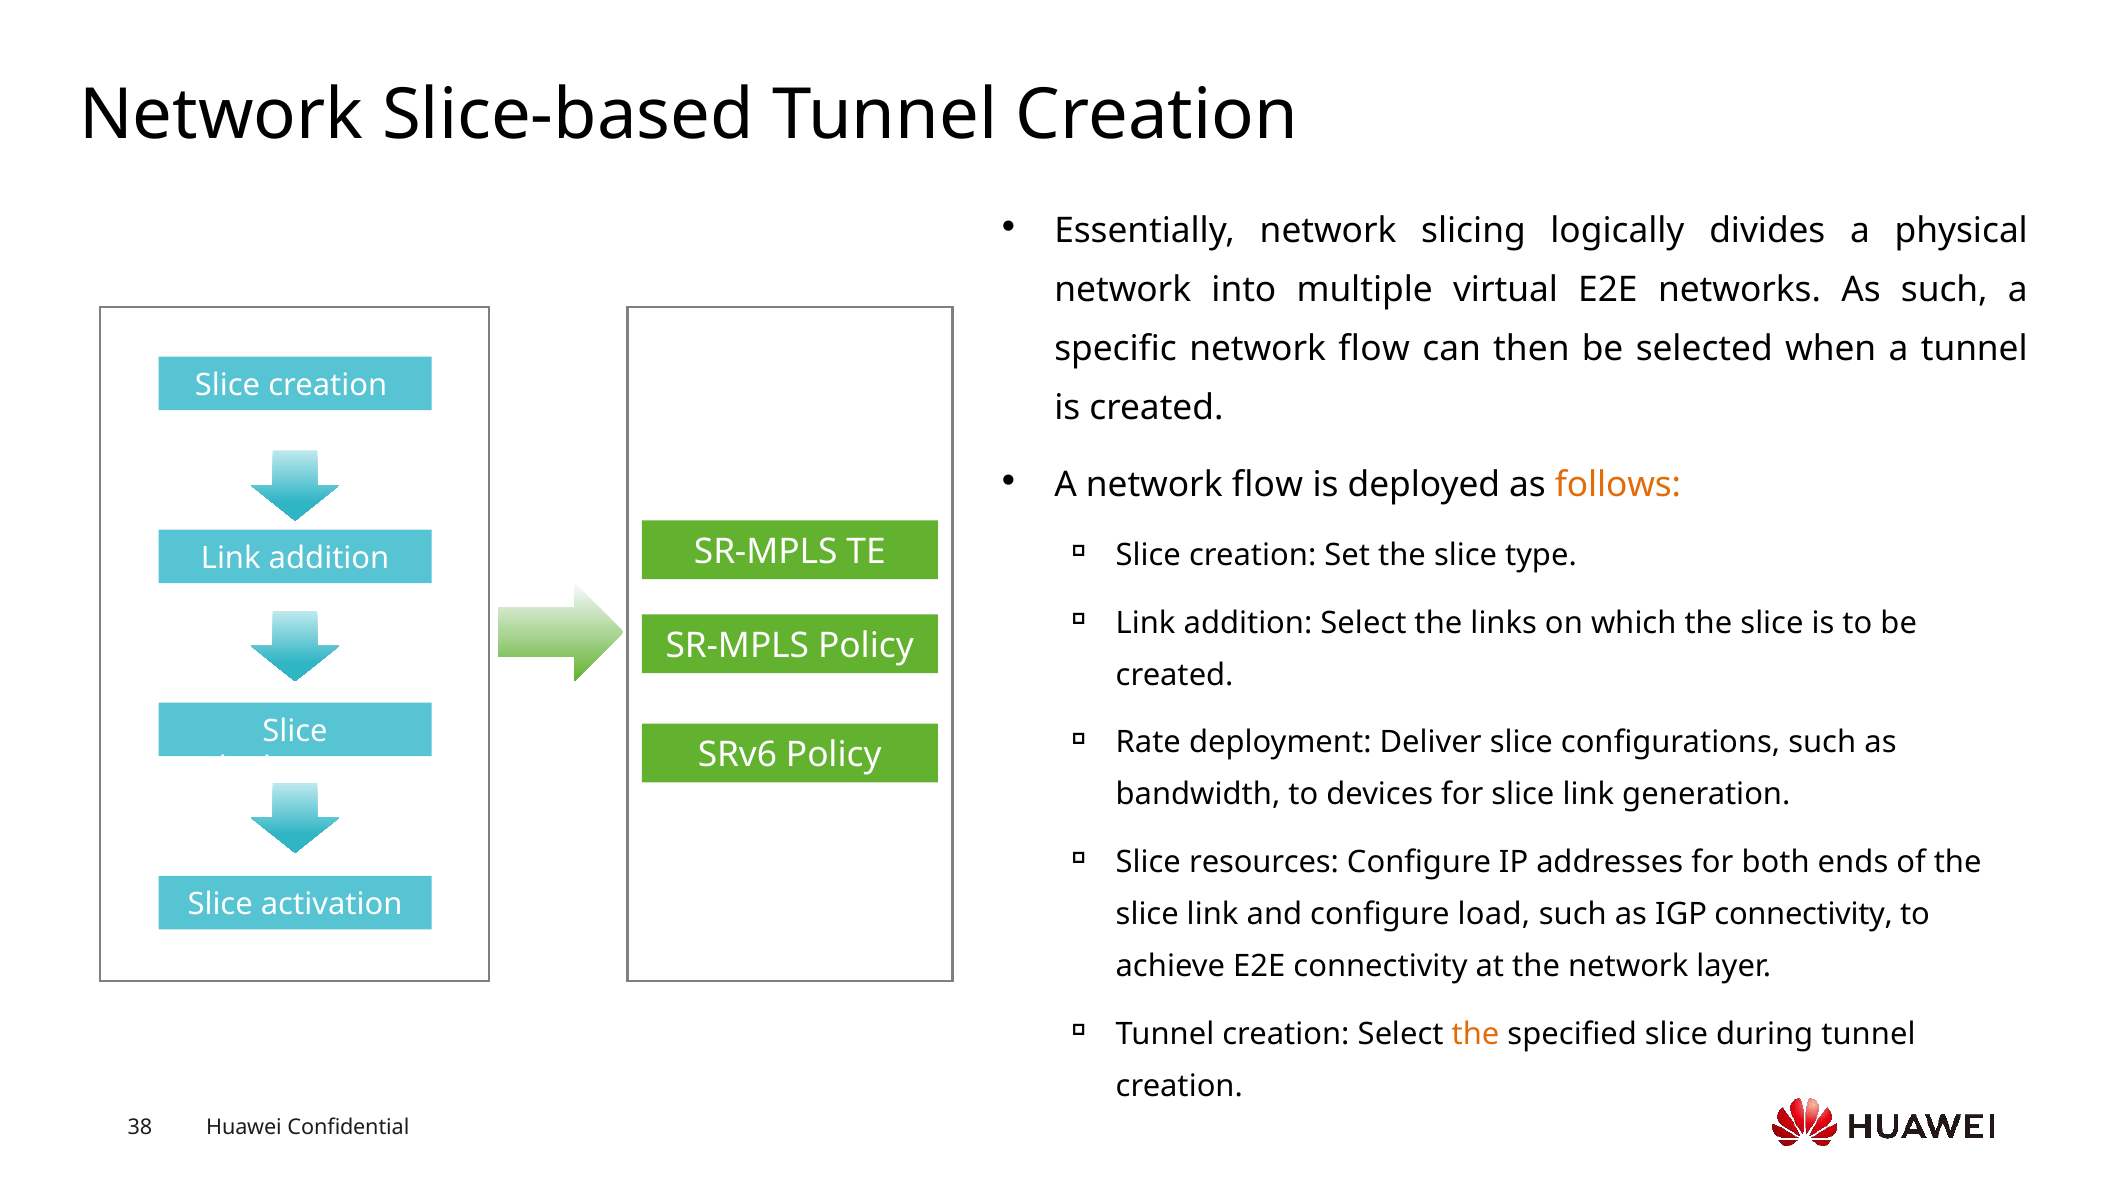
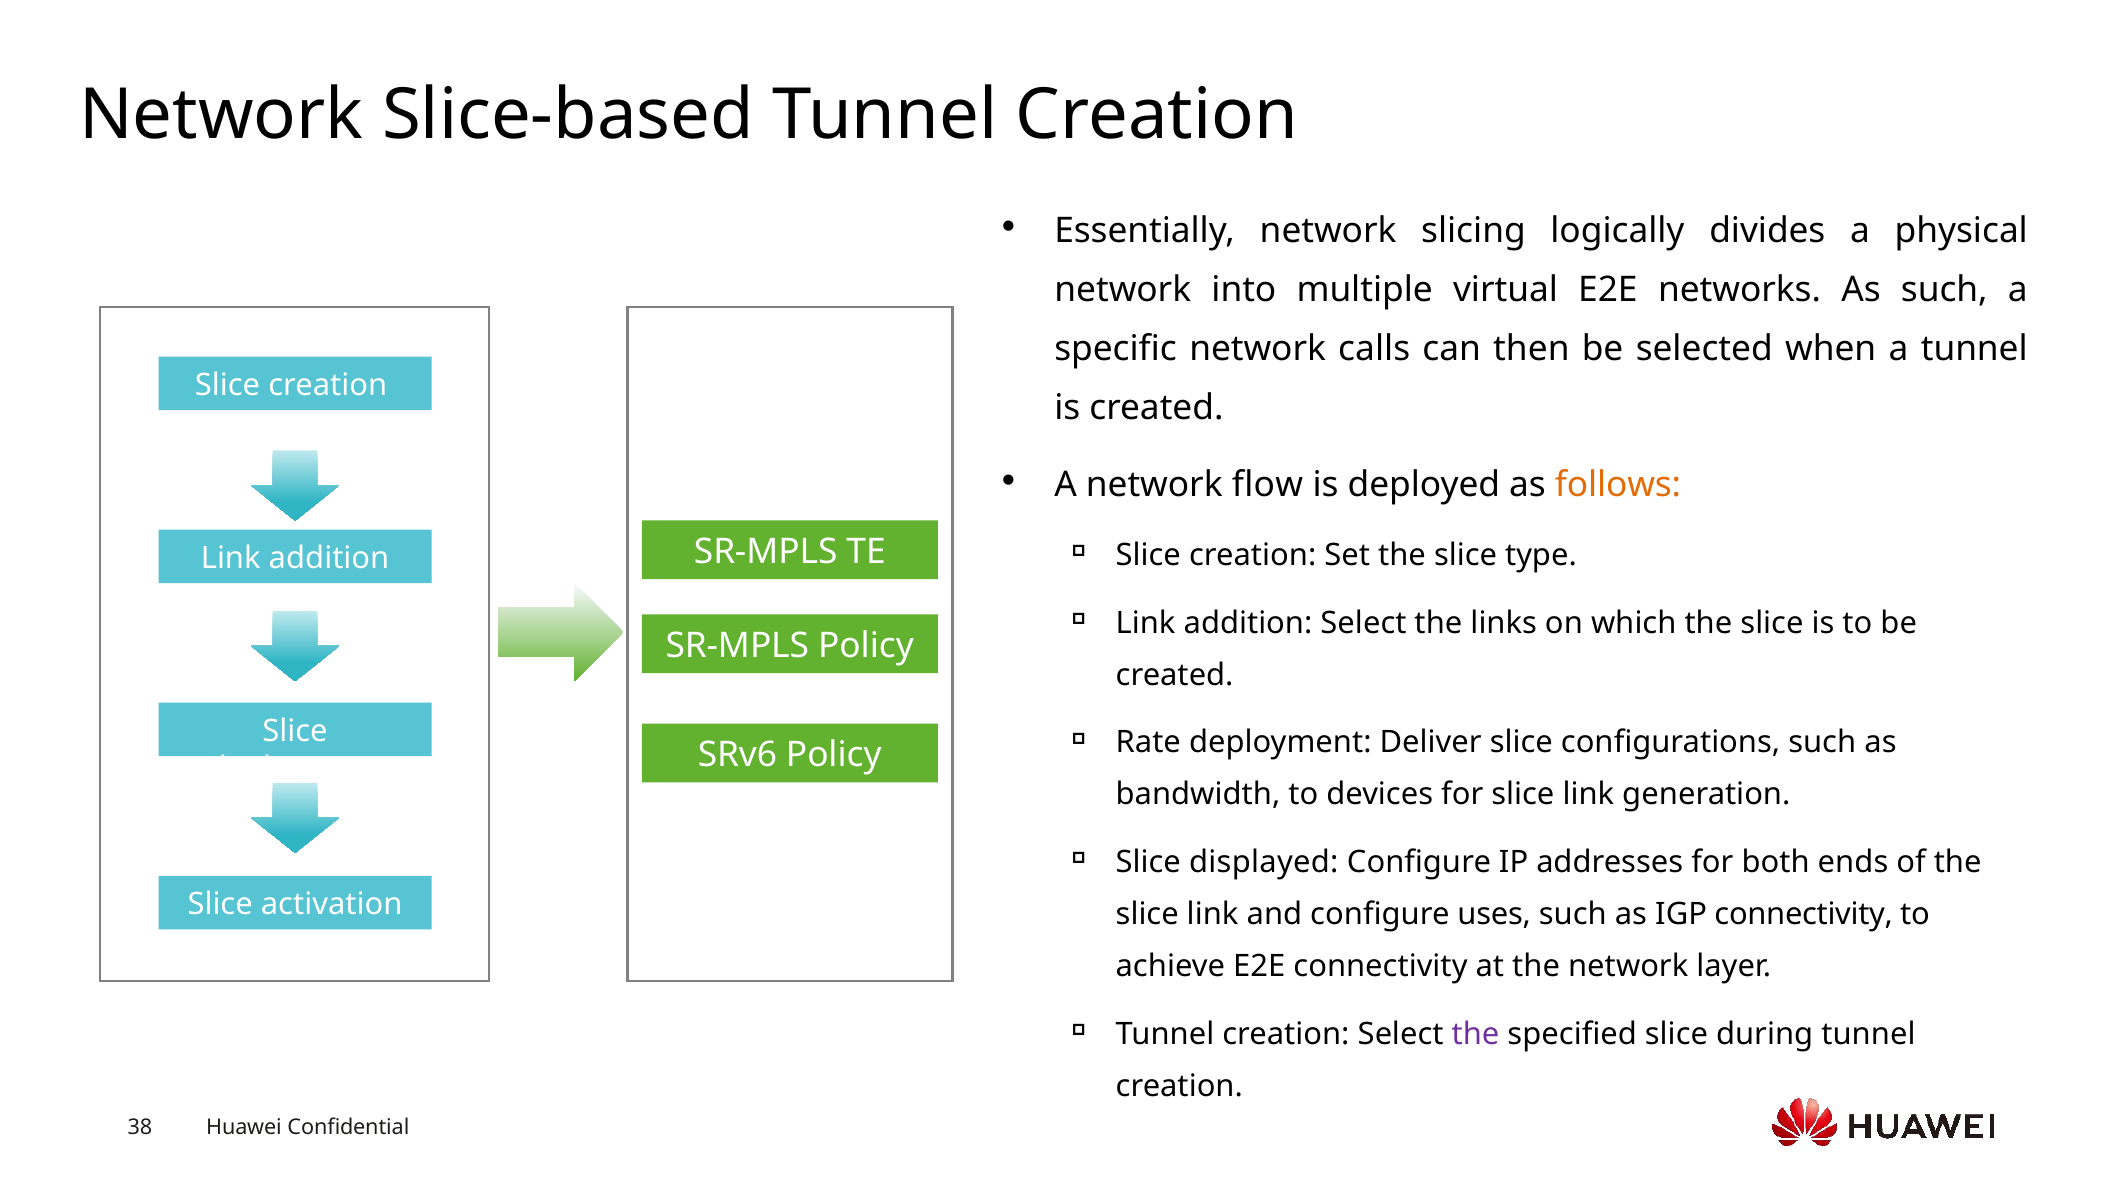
specific network flow: flow -> calls
resources: resources -> displayed
load: load -> uses
the at (1475, 1035) colour: orange -> purple
